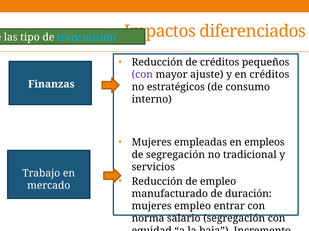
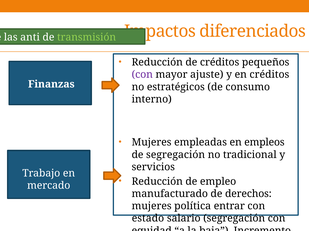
tipo: tipo -> anti
transmisión colour: light blue -> light green
duración: duración -> derechos
mujeres empleo: empleo -> política
norma: norma -> estado
